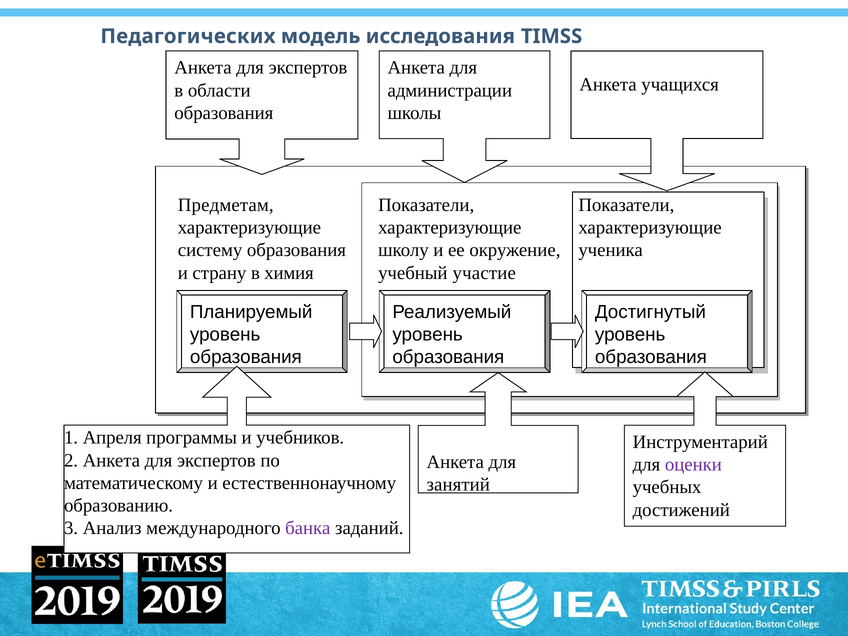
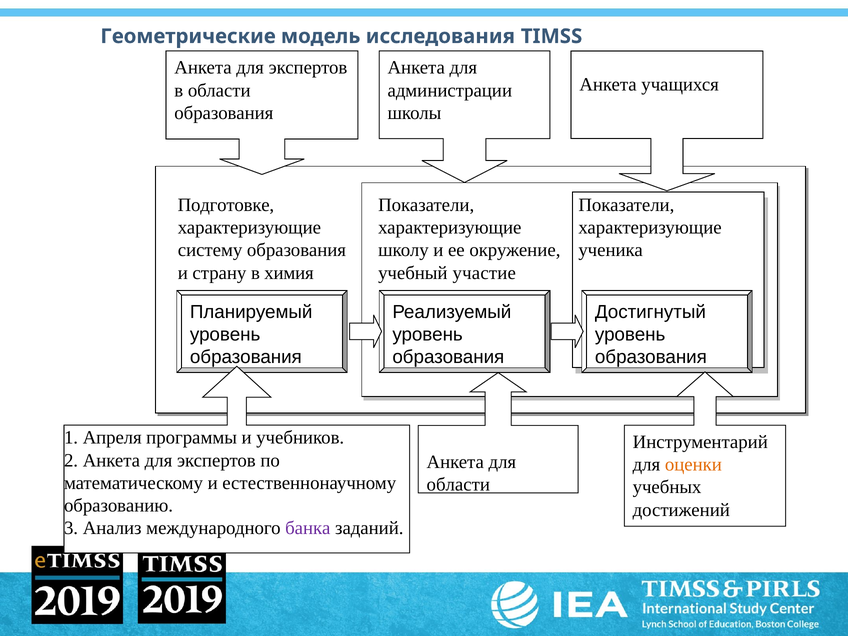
Педагогических: Педагогических -> Геометрические
Предметам: Предметам -> Подготовке
оценки colour: purple -> orange
занятий at (458, 485): занятий -> области
